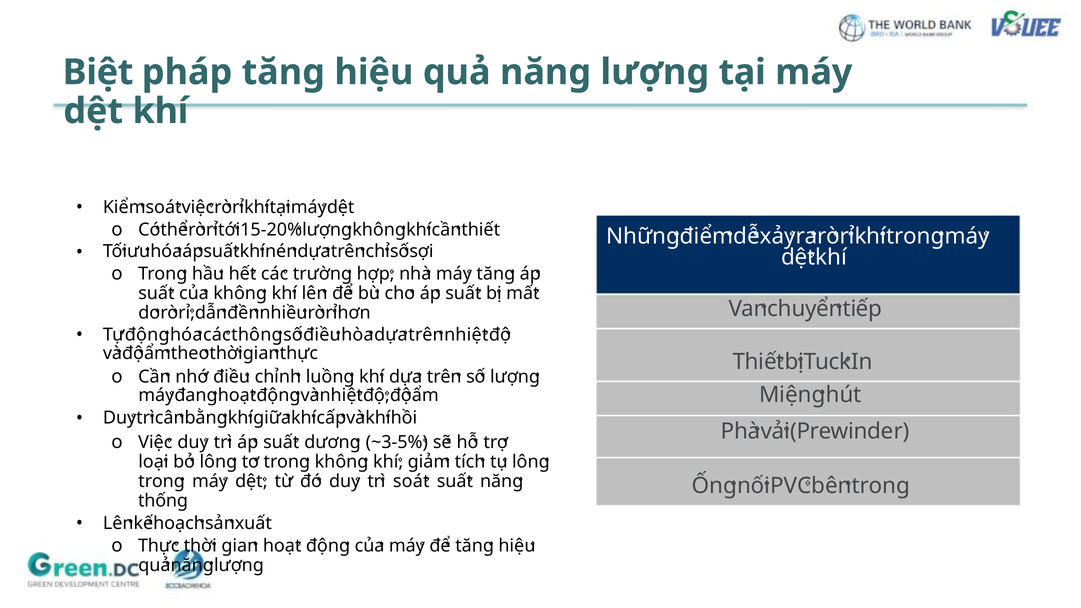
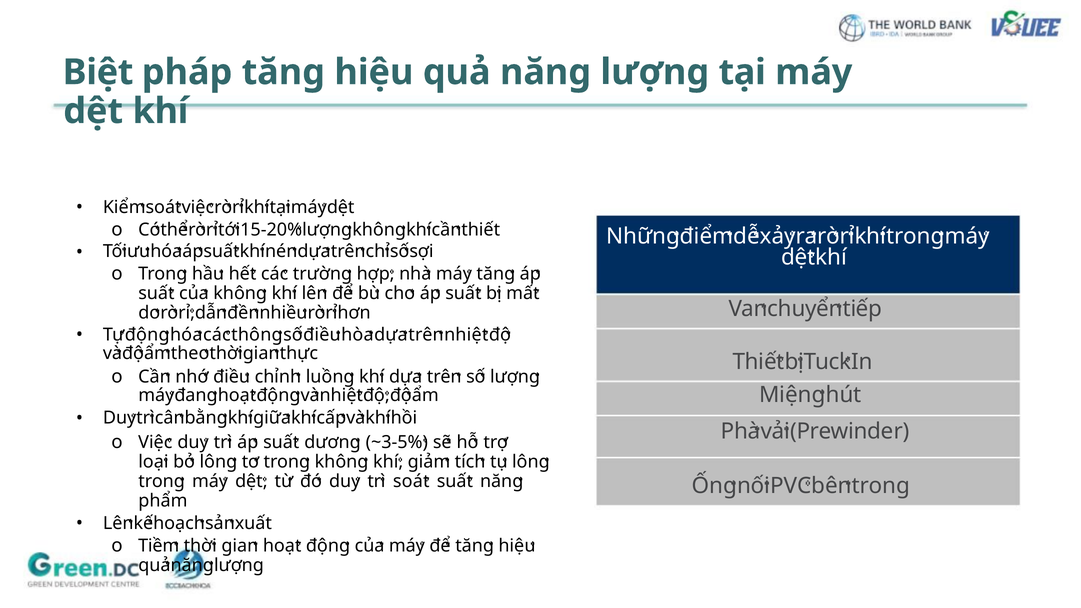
thống: thống -> phẩm
o Thực: Thực -> Tiềm
